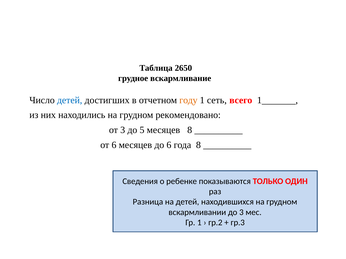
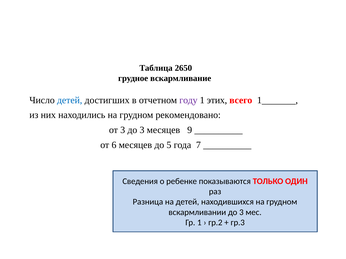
году colour: orange -> purple
сеть: сеть -> этих
3 до 5: 5 -> 3
месяцев 8: 8 -> 9
до 6: 6 -> 5
года 8: 8 -> 7
